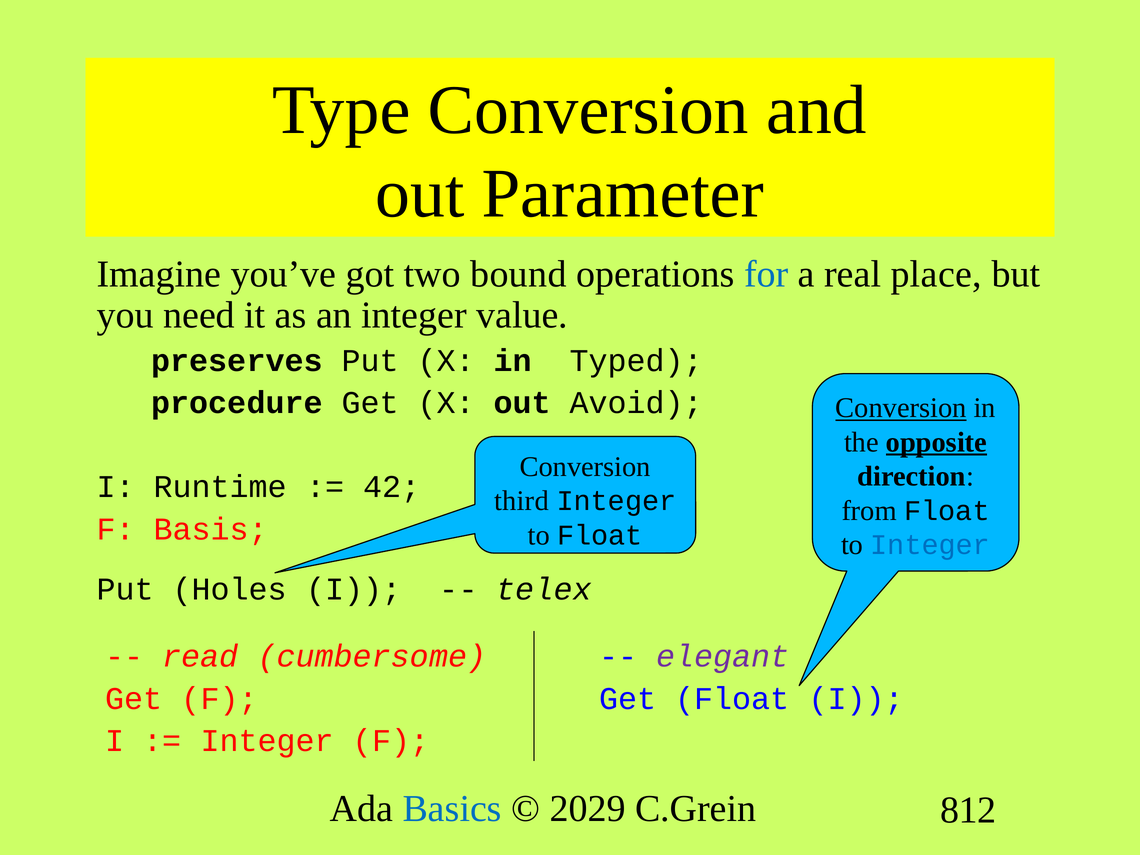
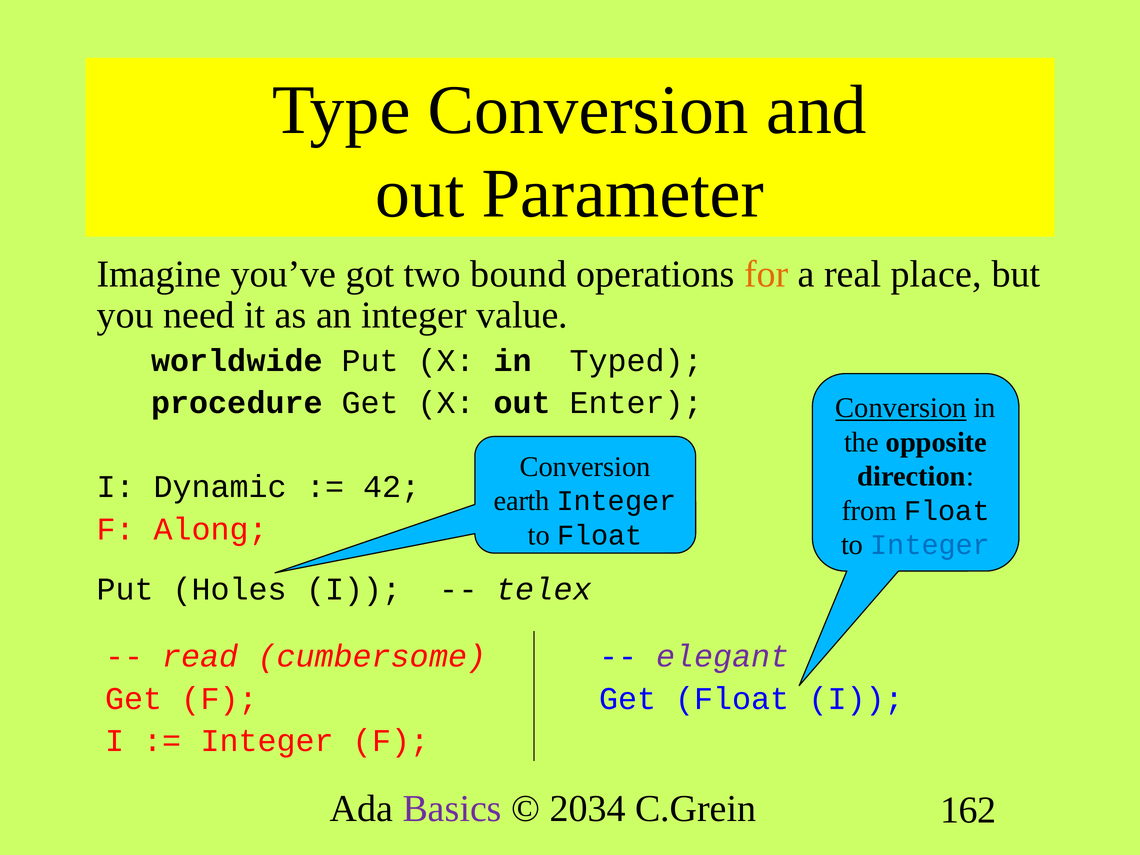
for colour: blue -> orange
preserves: preserves -> worldwide
Avoid: Avoid -> Enter
opposite underline: present -> none
Runtime: Runtime -> Dynamic
third: third -> earth
Basis: Basis -> Along
Basics colour: blue -> purple
2029: 2029 -> 2034
812: 812 -> 162
